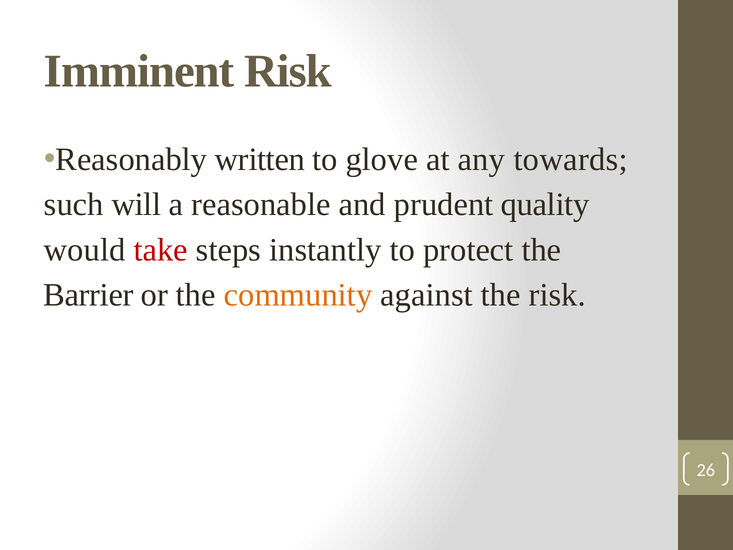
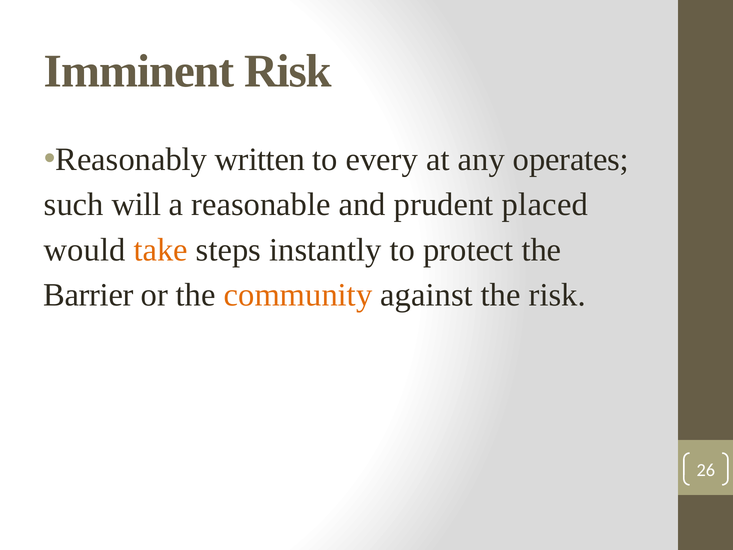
glove: glove -> every
towards: towards -> operates
quality: quality -> placed
take colour: red -> orange
